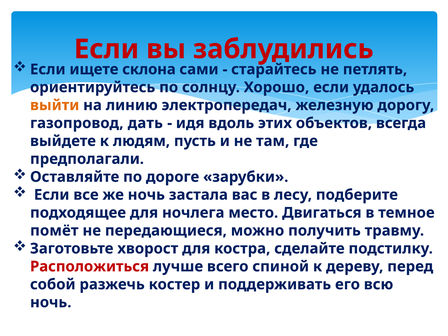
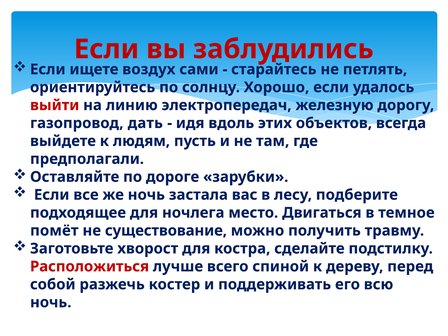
склона: склона -> воздух
выйти colour: orange -> red
передающиеся: передающиеся -> существование
